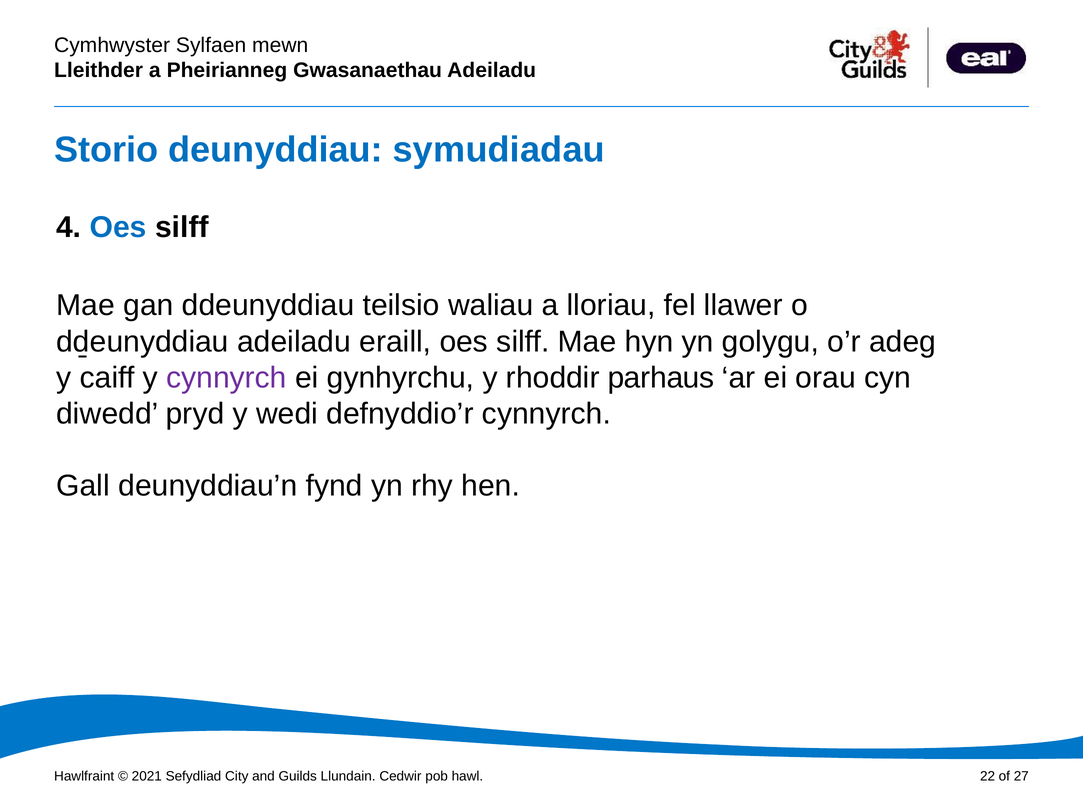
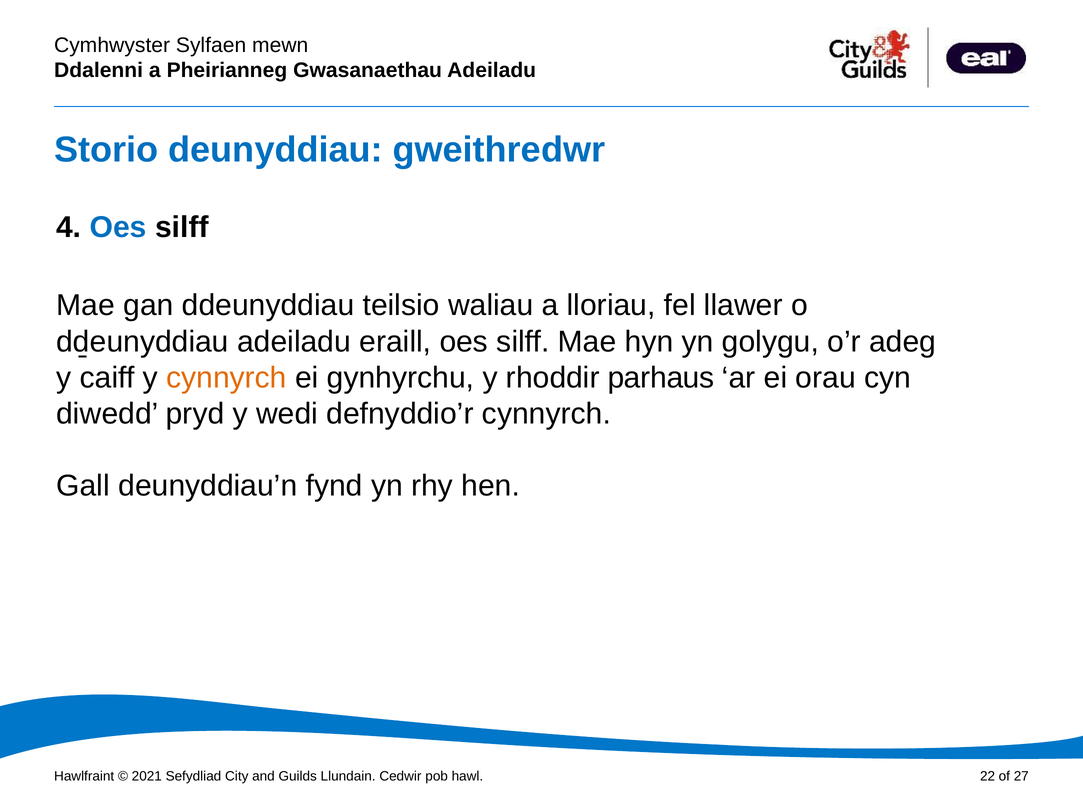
Lleithder: Lleithder -> Ddalenni
symudiadau: symudiadau -> gweithredwr
cynnyrch at (226, 378) colour: purple -> orange
